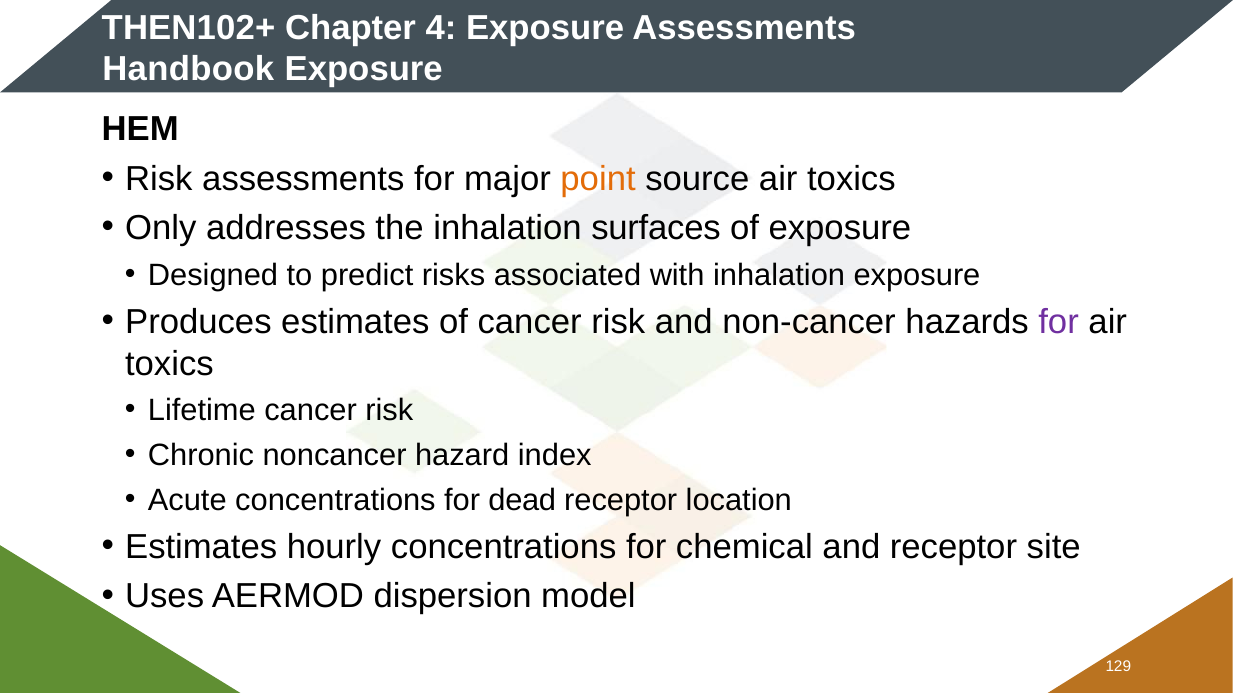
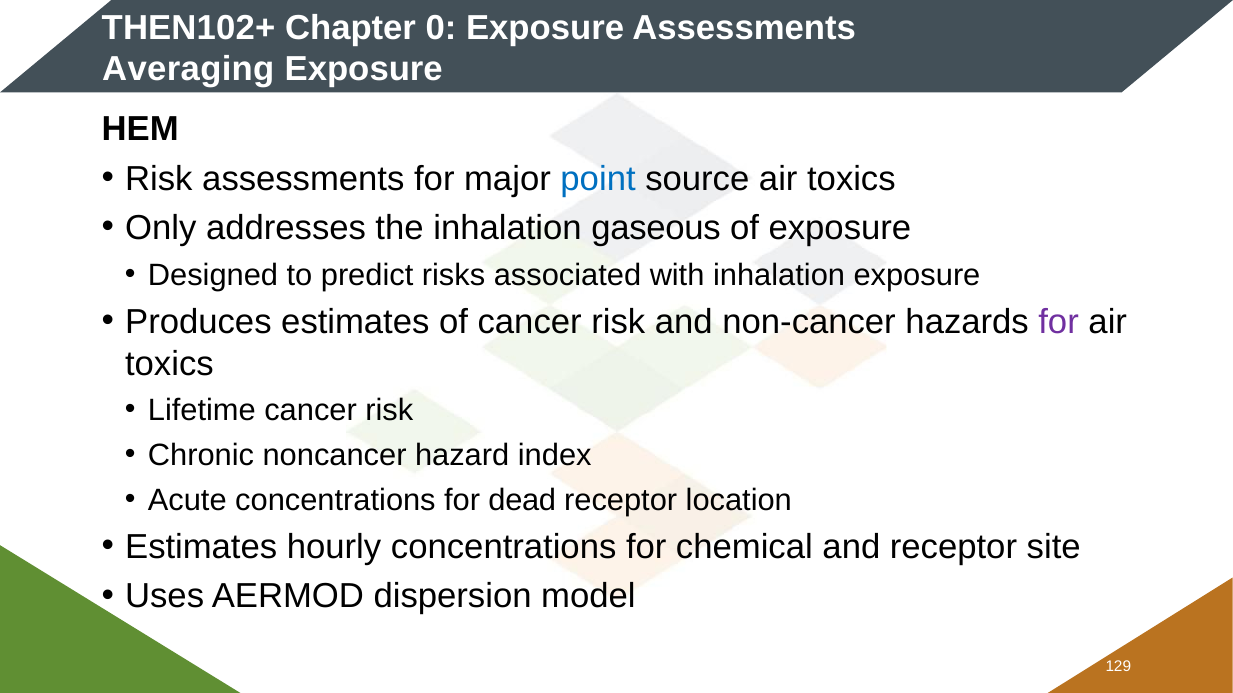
4: 4 -> 0
Handbook: Handbook -> Averaging
point colour: orange -> blue
surfaces: surfaces -> gaseous
